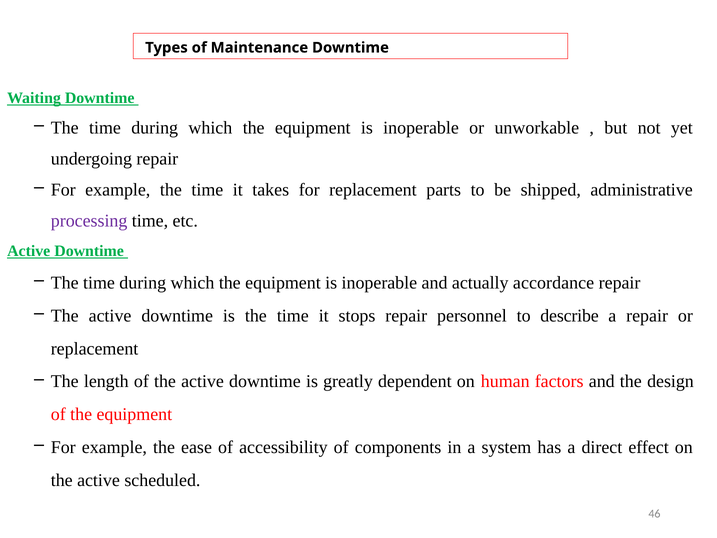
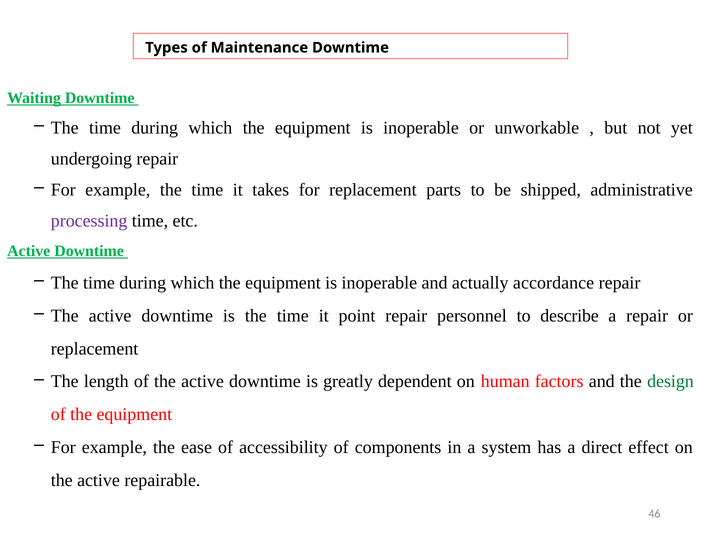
stops: stops -> point
design colour: black -> green
scheduled: scheduled -> repairable
